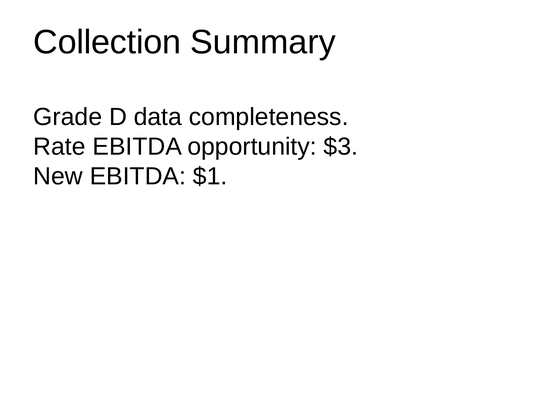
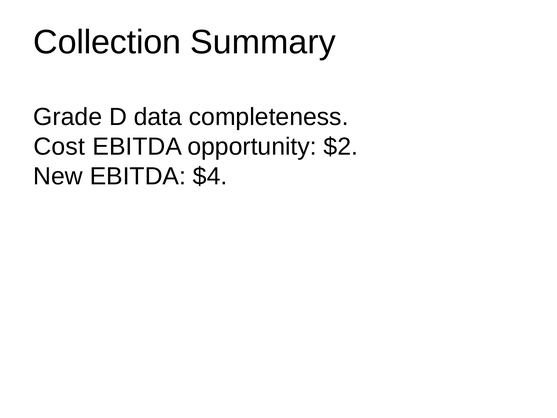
Rate: Rate -> Cost
$3: $3 -> $2
$1: $1 -> $4
